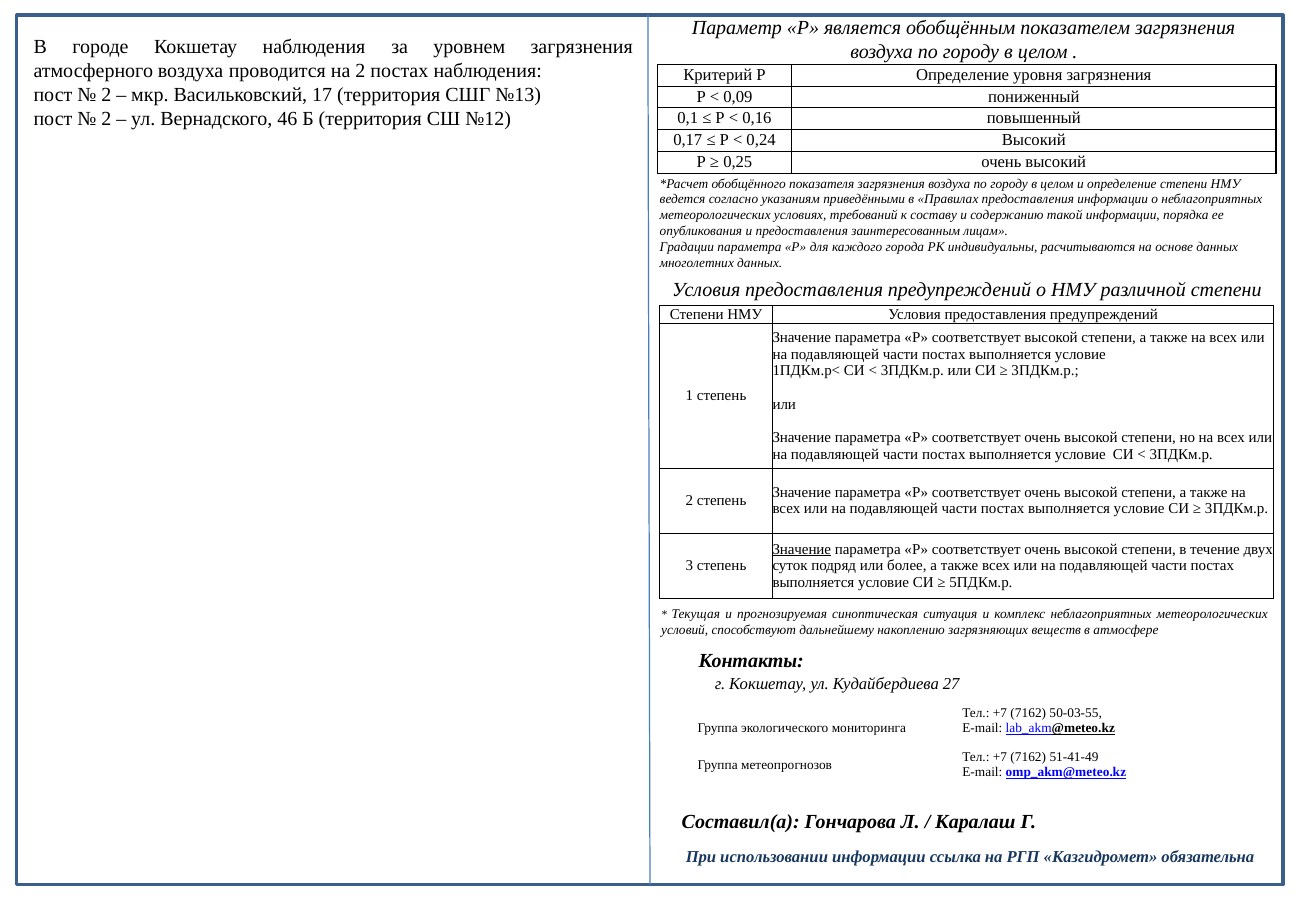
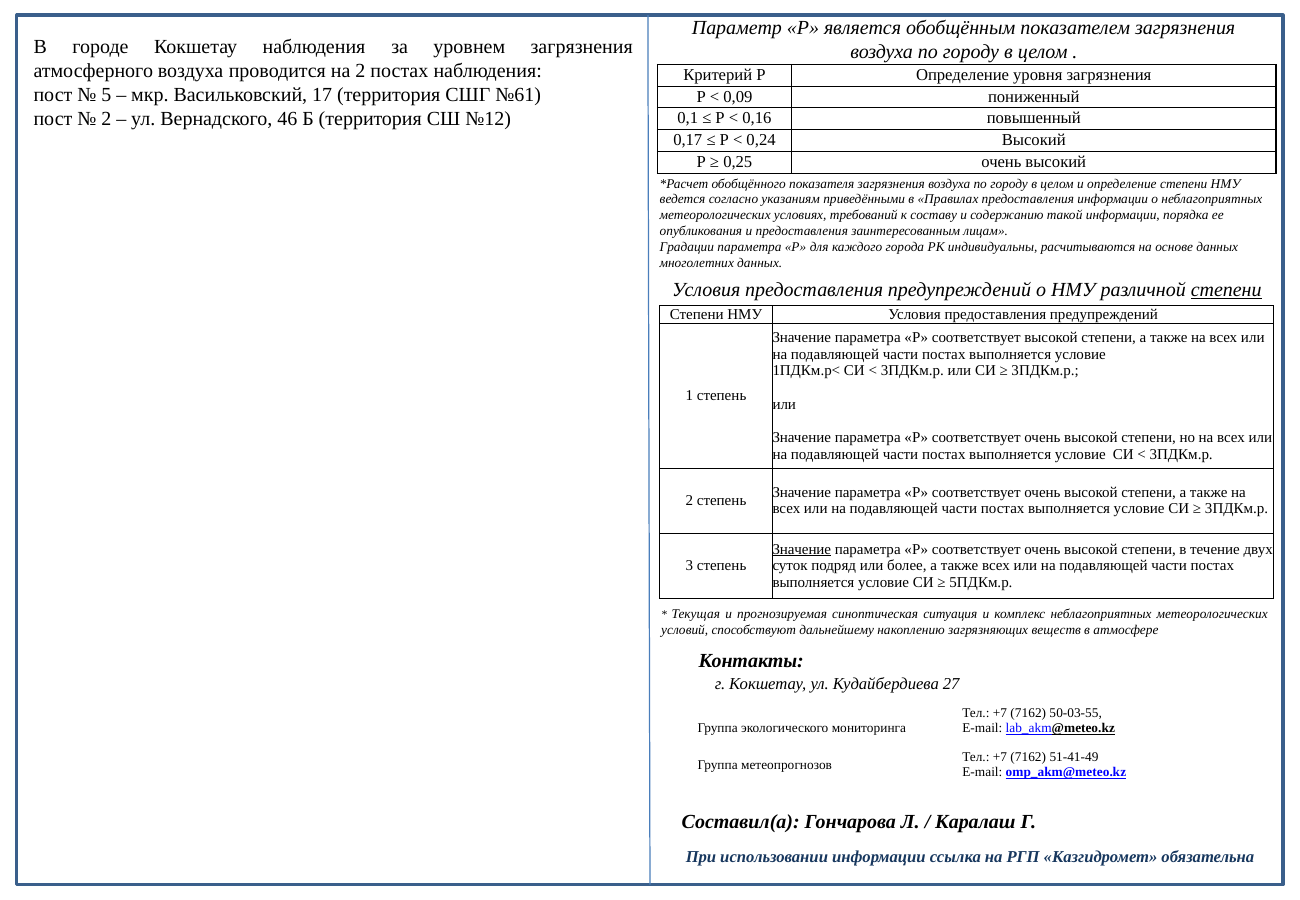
2 at (106, 95): 2 -> 5
№13: №13 -> №61
степени at (1226, 290) underline: none -> present
